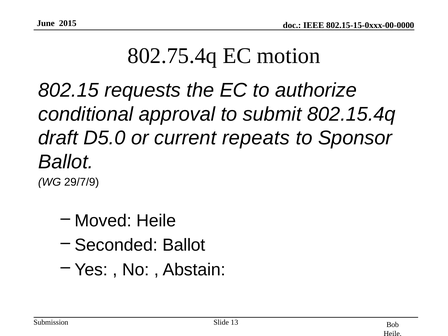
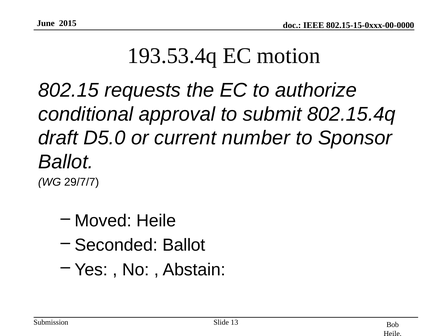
802.75.4q: 802.75.4q -> 193.53.4q
repeats: repeats -> number
29/7/9: 29/7/9 -> 29/7/7
